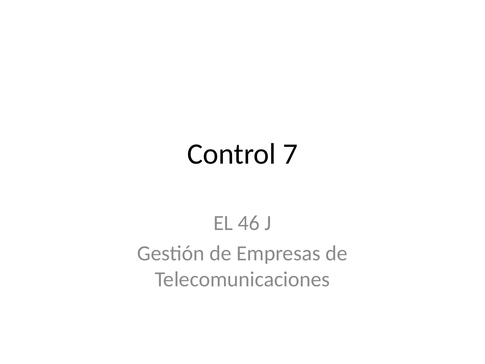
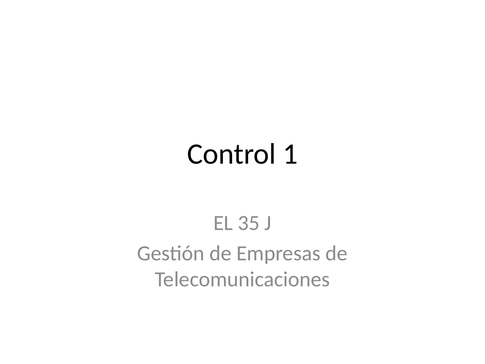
7: 7 -> 1
46: 46 -> 35
